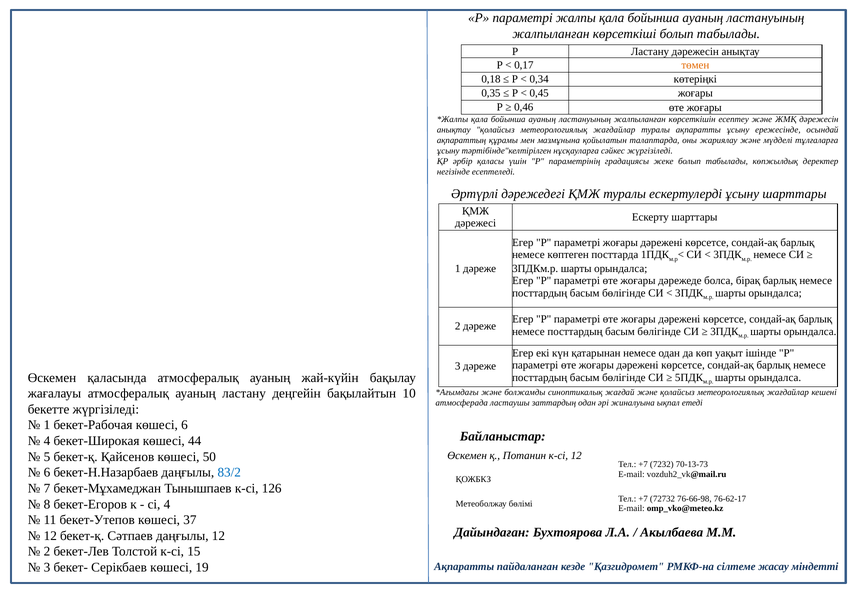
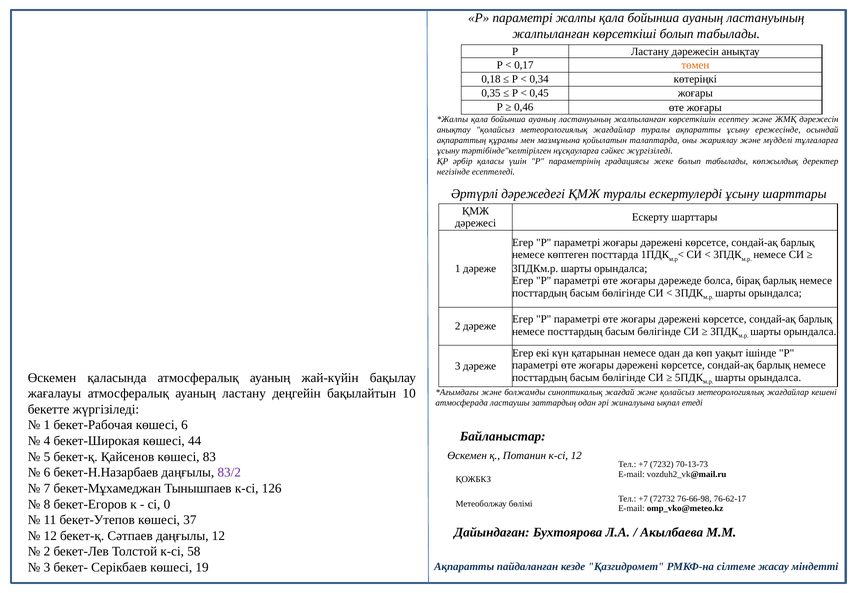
50: 50 -> 83
83/2 colour: blue -> purple
сі 4: 4 -> 0
15: 15 -> 58
